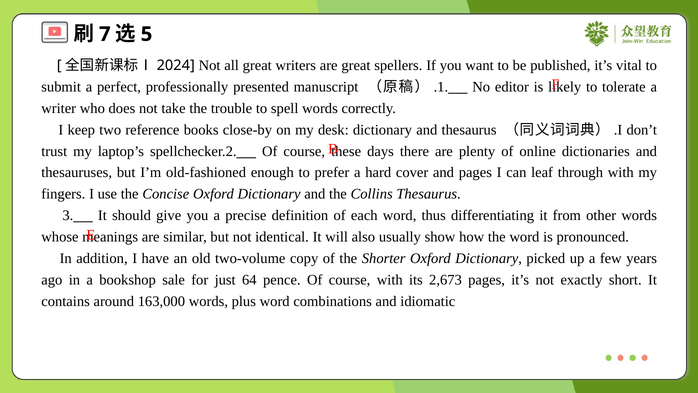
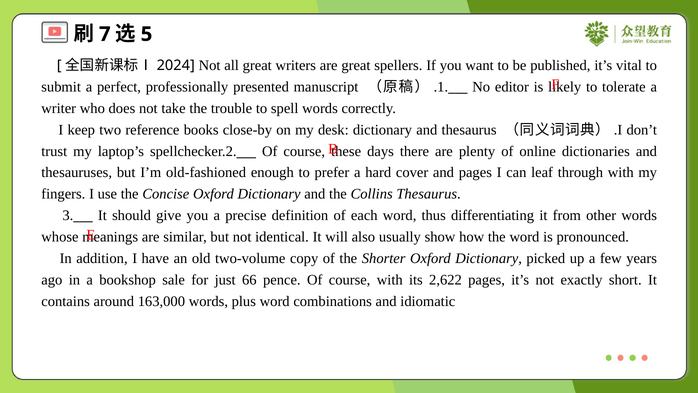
64: 64 -> 66
2,673: 2,673 -> 2,622
